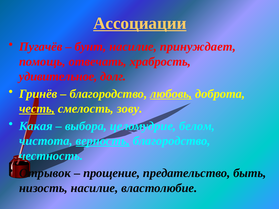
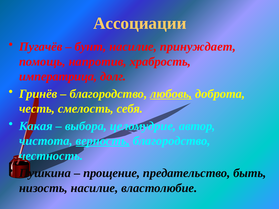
Ассоциации underline: present -> none
отвечать: отвечать -> напротив
удивительное: удивительное -> императрица
честь underline: present -> none
зову: зову -> себя
белом: белом -> автор
Отрывок: Отрывок -> Пушкина
